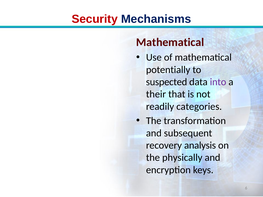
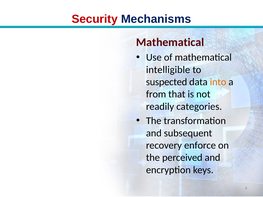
potentially: potentially -> intelligible
into colour: purple -> orange
their: their -> from
analysis: analysis -> enforce
physically: physically -> perceived
